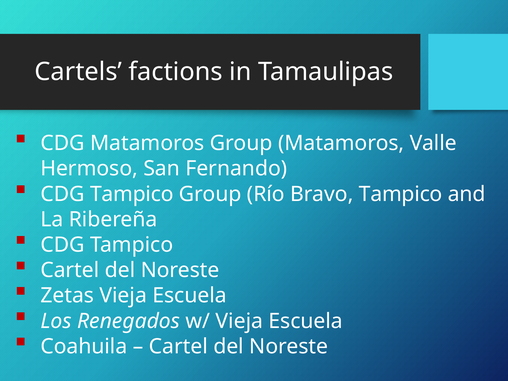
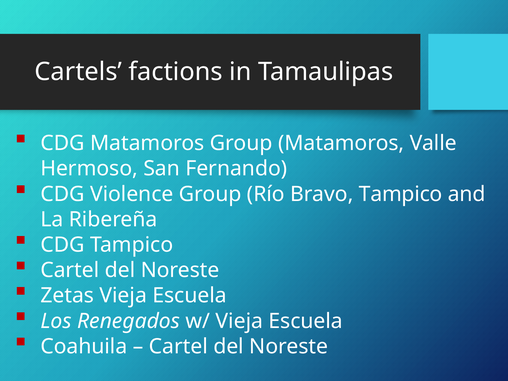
Tampico at (132, 194): Tampico -> Violence
